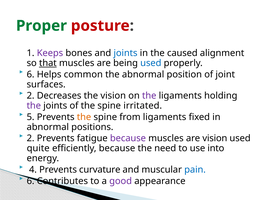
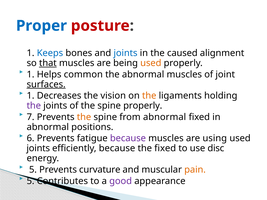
Proper colour: green -> blue
Keeps colour: purple -> blue
used at (151, 63) colour: blue -> orange
6 at (31, 74): 6 -> 1
abnormal position: position -> muscles
surfaces underline: none -> present
2 at (31, 96): 2 -> 1
the at (149, 96) colour: purple -> orange
spine irritated: irritated -> properly
5: 5 -> 7
from ligaments: ligaments -> abnormal
2 at (31, 138): 2 -> 6
are vision: vision -> using
quite at (38, 148): quite -> joints
the need: need -> fixed
into: into -> disc
4 at (33, 170): 4 -> 5
pain colour: blue -> orange
6 at (31, 181): 6 -> 5
